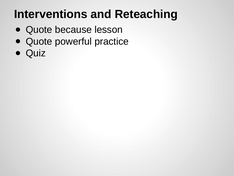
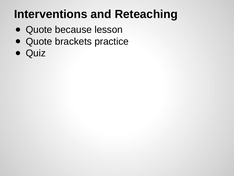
powerful: powerful -> brackets
